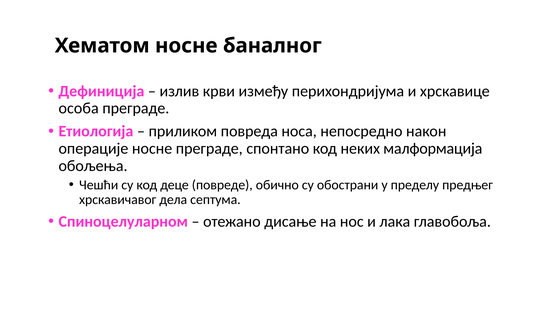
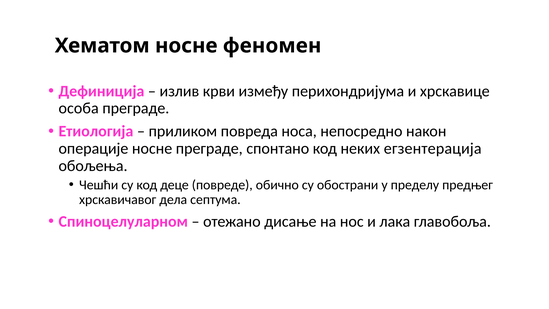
баналног: баналног -> феномен
малформација: малформација -> егзентерација
